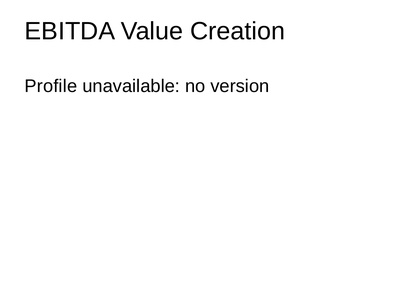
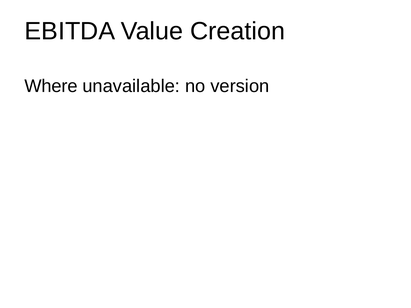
Profile: Profile -> Where
